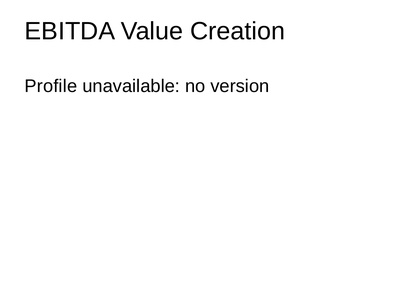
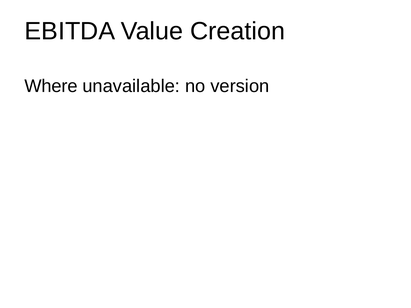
Profile: Profile -> Where
